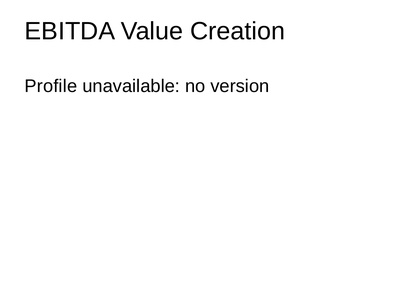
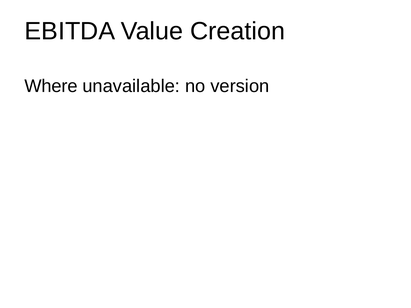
Profile: Profile -> Where
